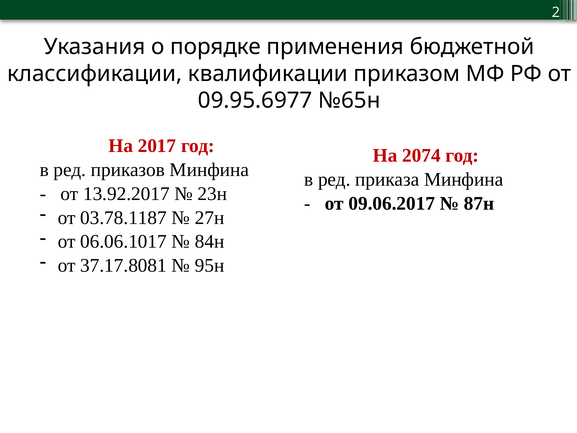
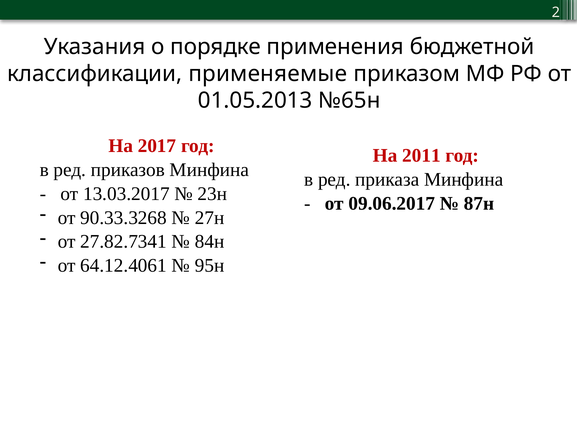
квалификации: квалификации -> применяемые
09.95.6977: 09.95.6977 -> 01.05.2013
2074: 2074 -> 2011
13.92.2017: 13.92.2017 -> 13.03.2017
03.78.1187: 03.78.1187 -> 90.33.3268
06.06.1017: 06.06.1017 -> 27.82.7341
37.17.8081: 37.17.8081 -> 64.12.4061
